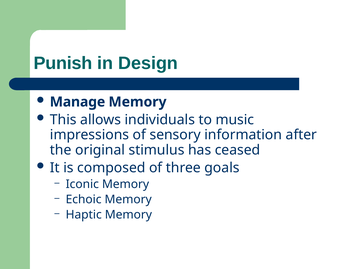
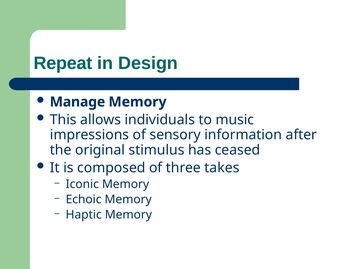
Punish: Punish -> Repeat
goals: goals -> takes
